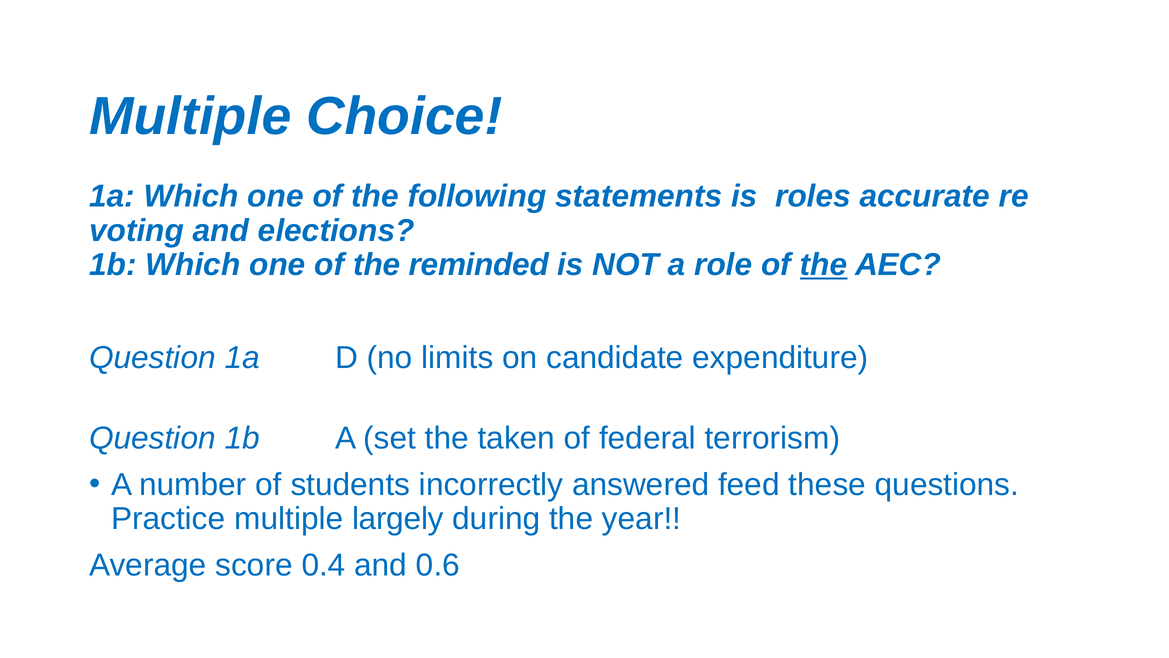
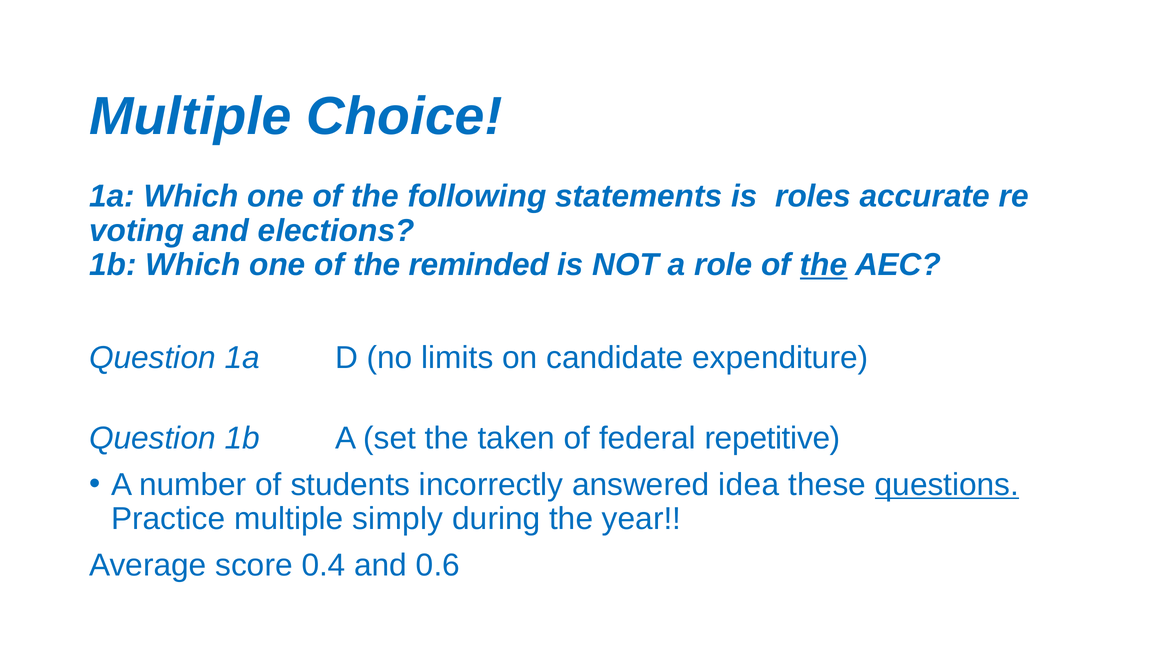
terrorism: terrorism -> repetitive
feed: feed -> idea
questions underline: none -> present
largely: largely -> simply
